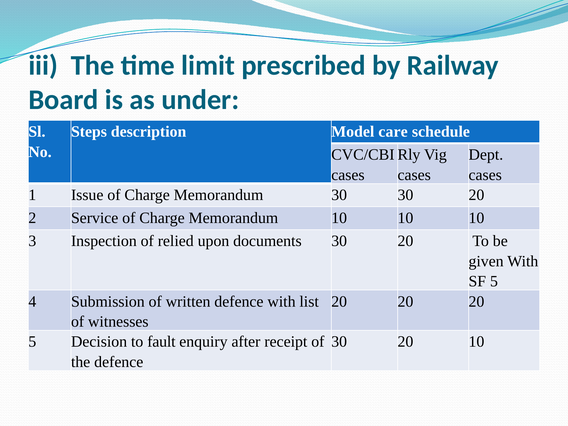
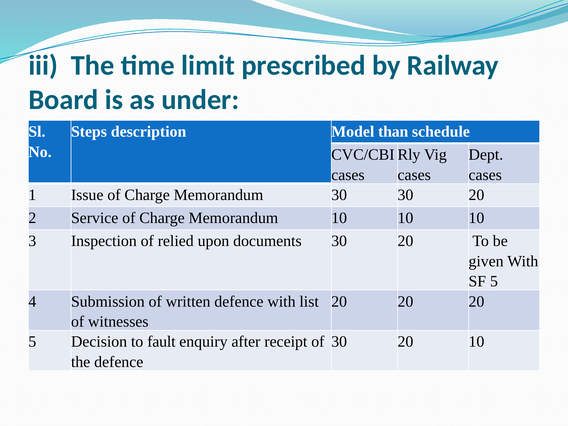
care: care -> than
